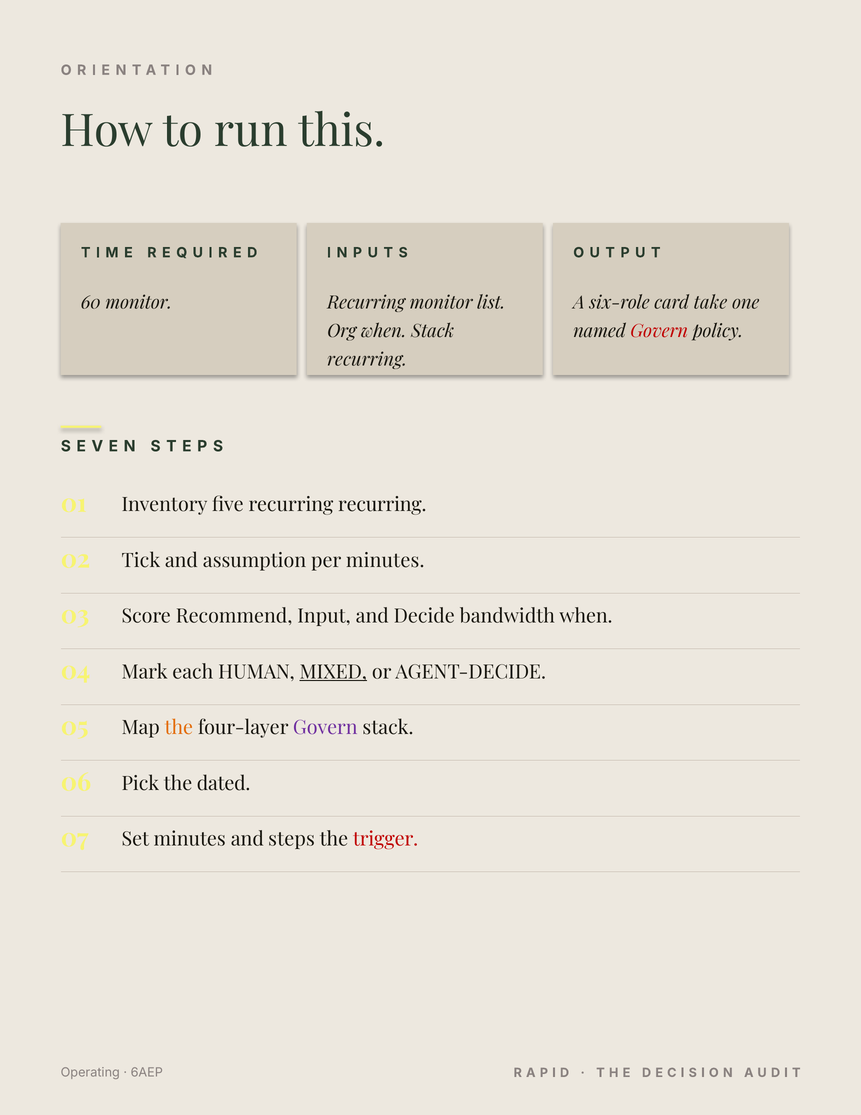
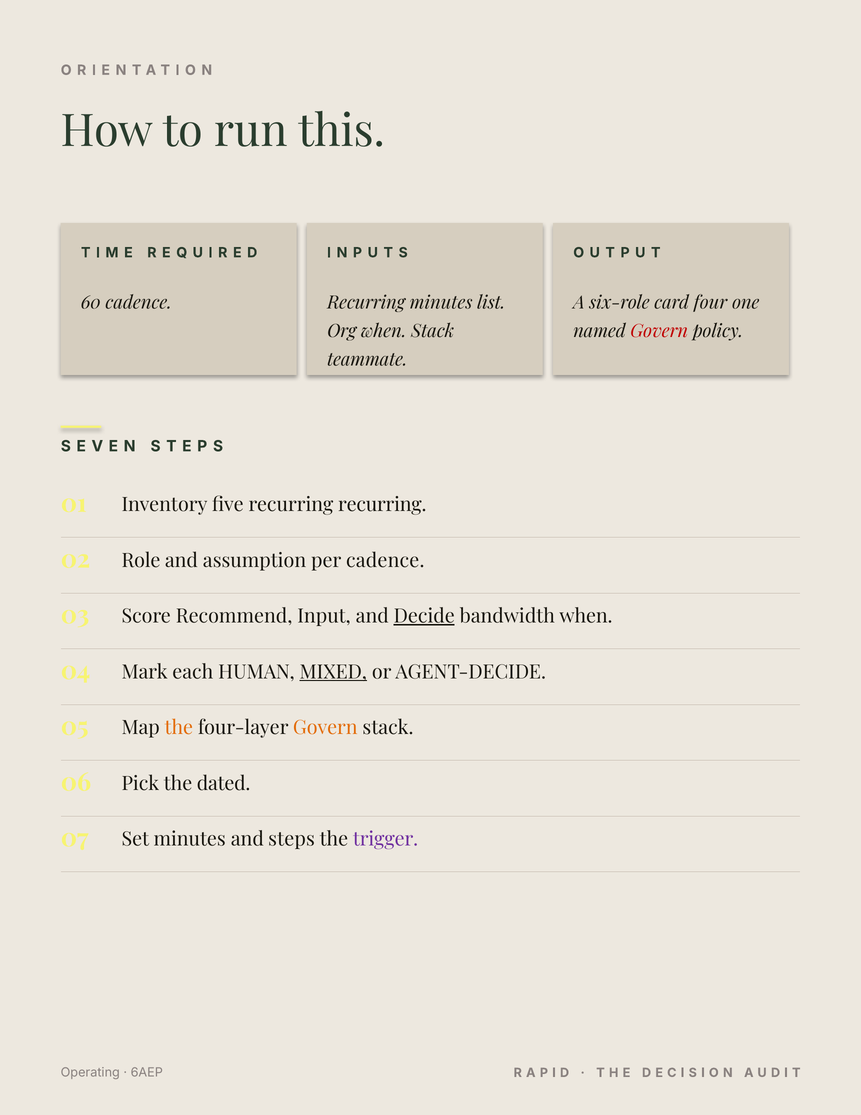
60 monitor: monitor -> cadence
Recurring monitor: monitor -> minutes
take: take -> four
recurring at (367, 360): recurring -> teammate
Tick: Tick -> Role
per minutes: minutes -> cadence
Decide underline: none -> present
Govern at (325, 727) colour: purple -> orange
trigger colour: red -> purple
